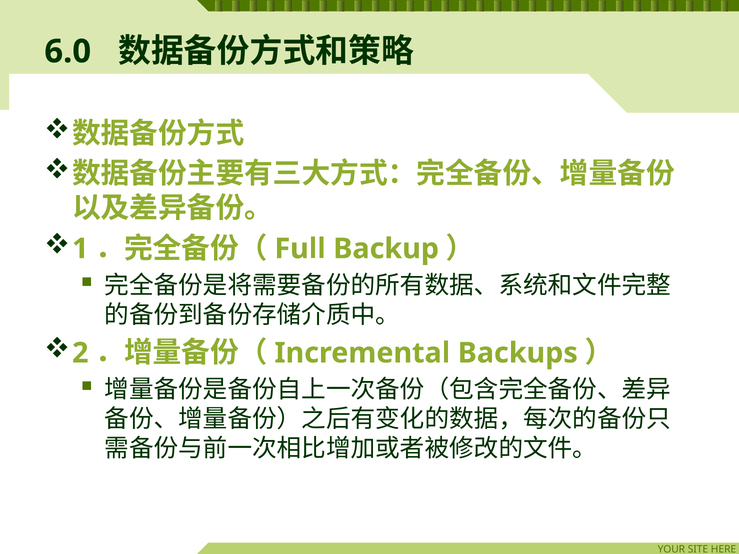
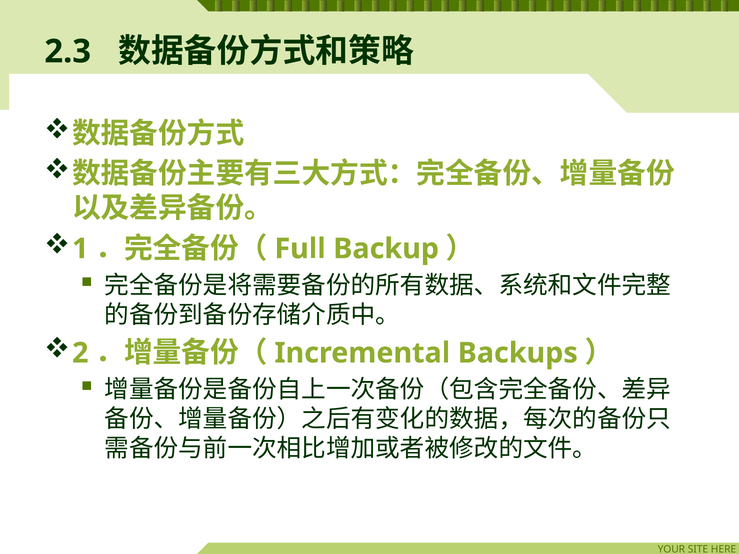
6.0: 6.0 -> 2.3
